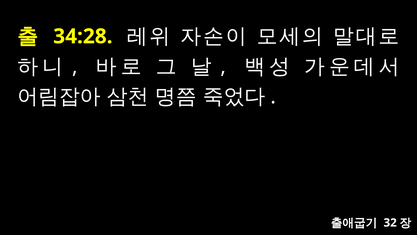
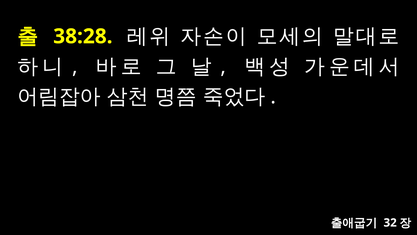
34:28: 34:28 -> 38:28
